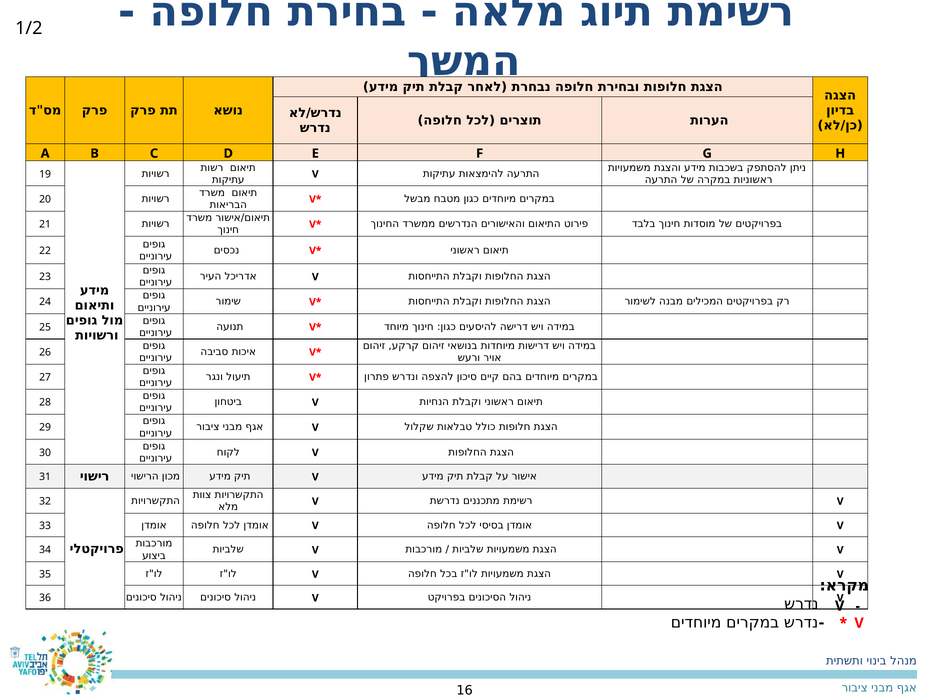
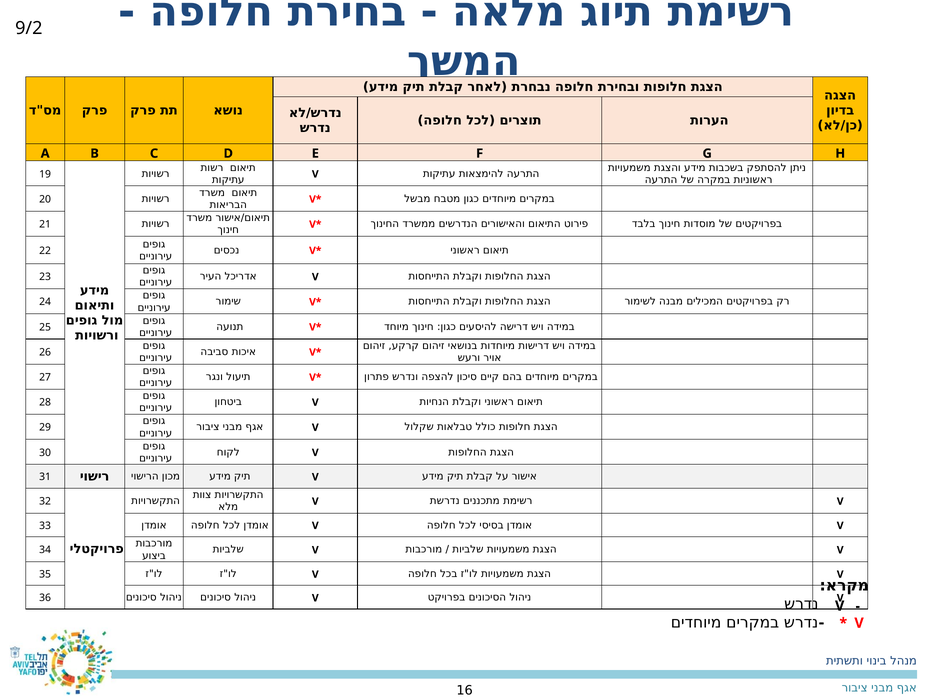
1/2: 1/2 -> 9/2
